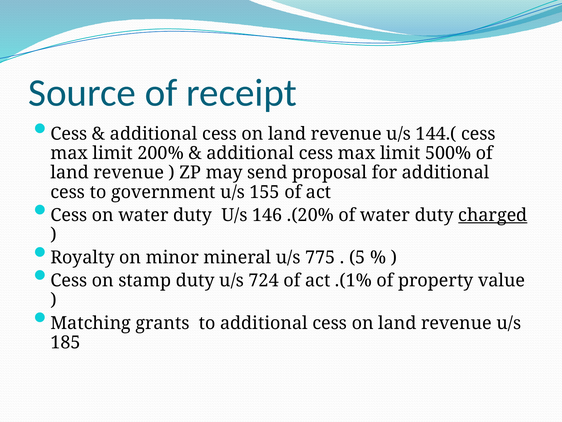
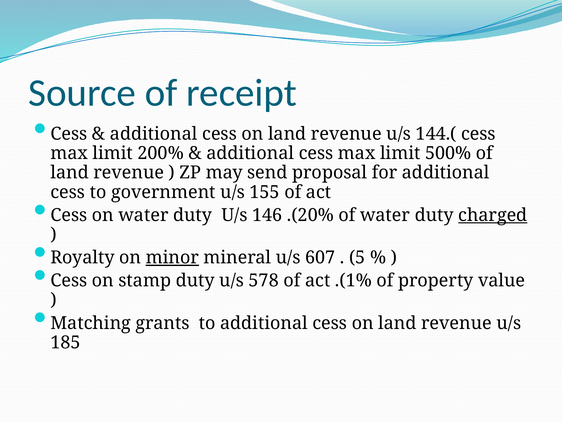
minor underline: none -> present
775: 775 -> 607
724: 724 -> 578
